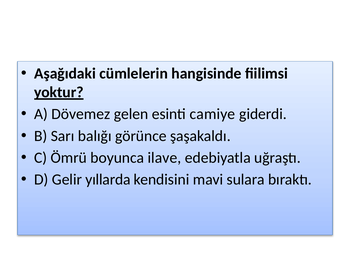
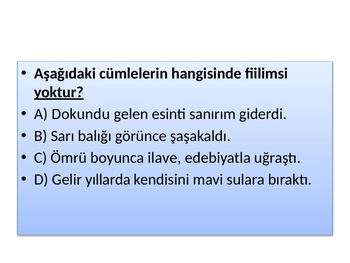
Dövemez: Dövemez -> Dokundu
camiye: camiye -> sanırım
